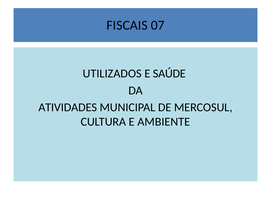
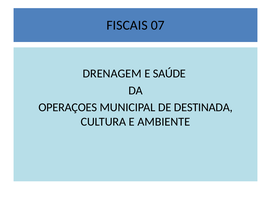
UTILIZADOS: UTILIZADOS -> DRENAGEM
ATIVIDADES: ATIVIDADES -> OPERAÇOES
MERCOSUL: MERCOSUL -> DESTINADA
